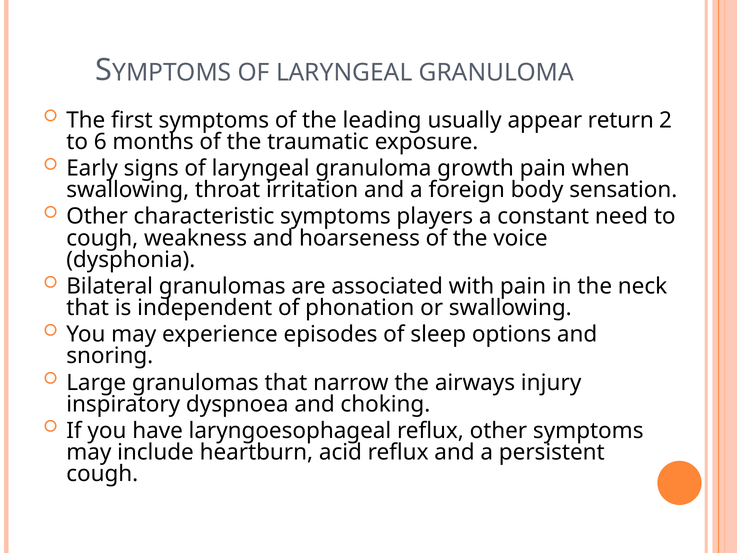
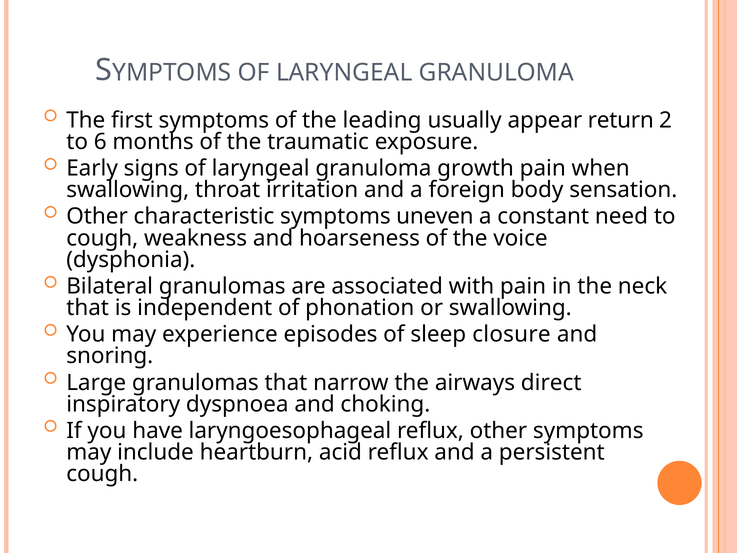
players: players -> uneven
options: options -> closure
injury: injury -> direct
